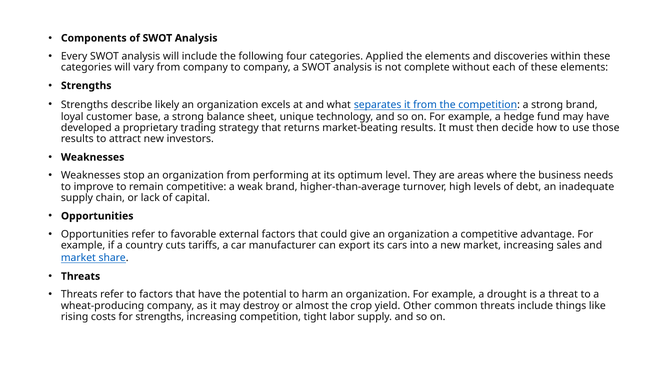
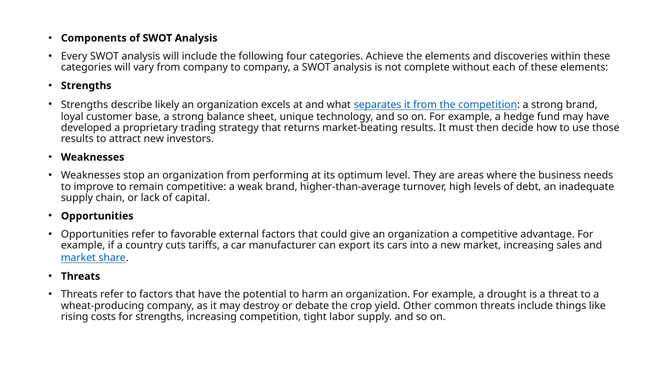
Applied: Applied -> Achieve
almost: almost -> debate
